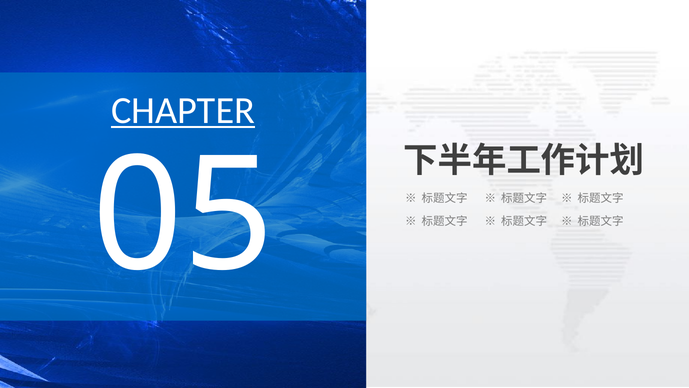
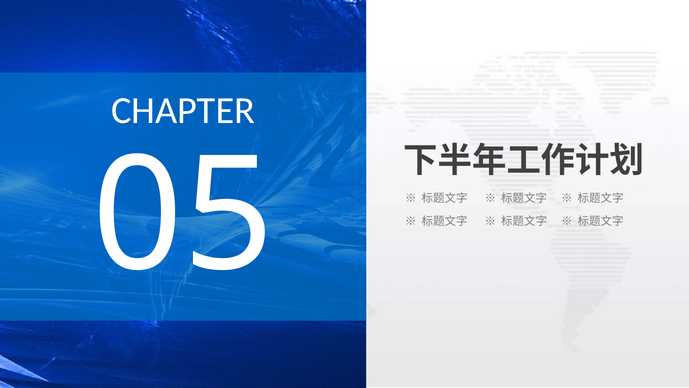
CHAPTER underline: present -> none
